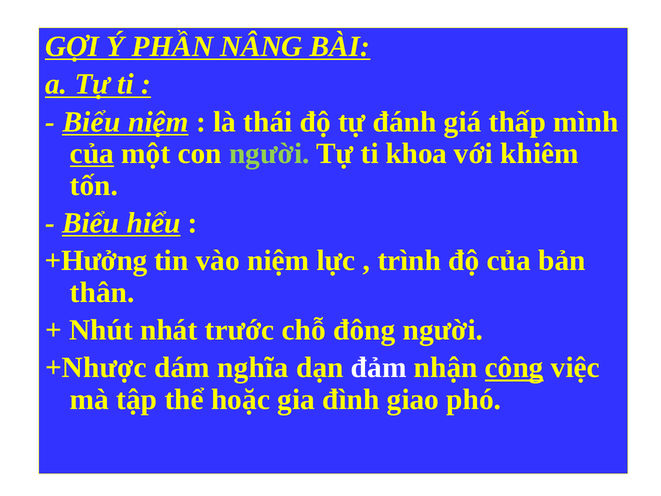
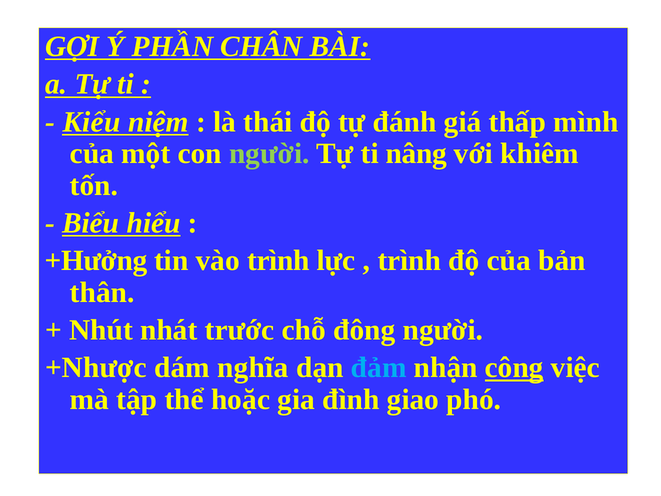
NÂNG: NÂNG -> CHÂN
Biểu at (91, 122): Biểu -> Kiểu
của at (92, 154) underline: present -> none
khoa: khoa -> nâng
vào niệm: niệm -> trình
đảm colour: white -> light blue
